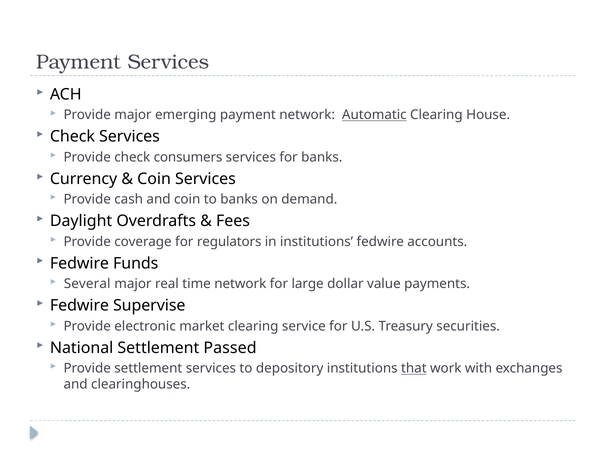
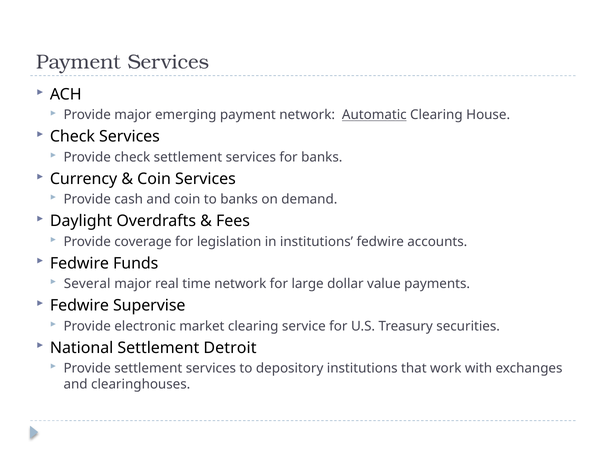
check consumers: consumers -> settlement
regulators: regulators -> legislation
Passed: Passed -> Detroit
that underline: present -> none
